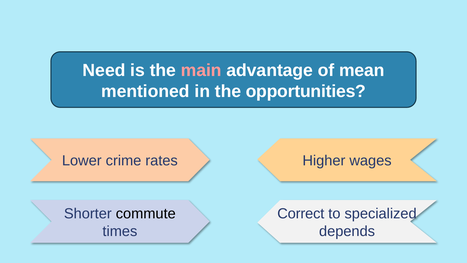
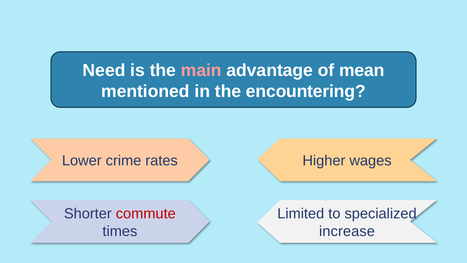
opportunities: opportunities -> encountering
commute colour: black -> red
Correct: Correct -> Limited
depends: depends -> increase
